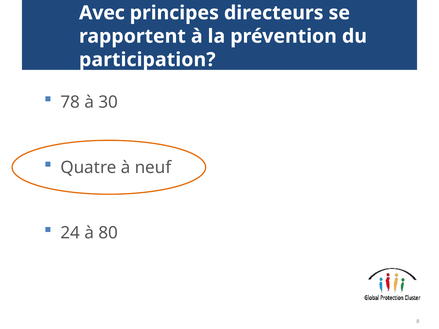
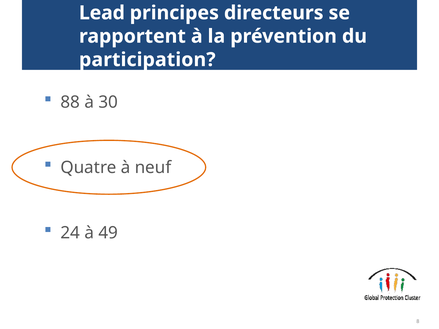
Avec: Avec -> Lead
78: 78 -> 88
80: 80 -> 49
